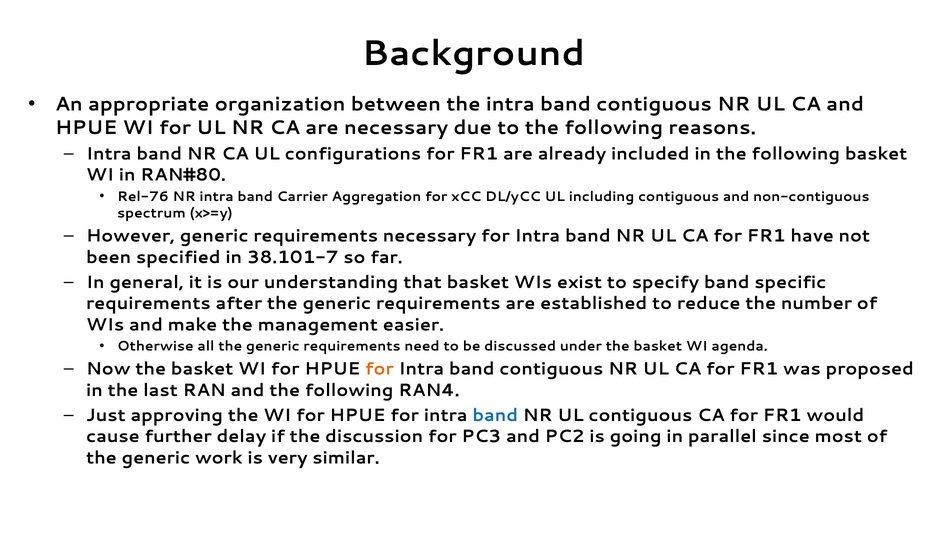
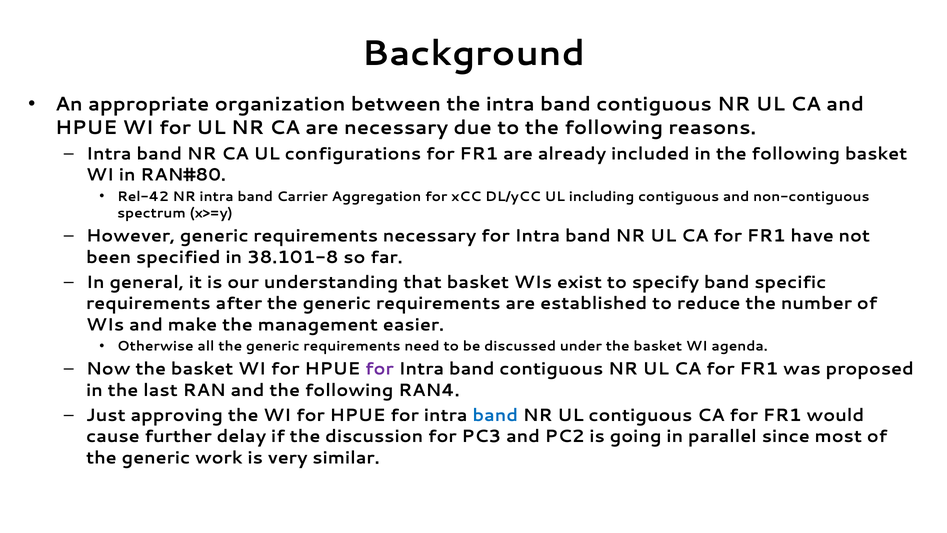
Rel-76: Rel-76 -> Rel-42
38.101-7: 38.101-7 -> 38.101-8
for at (379, 369) colour: orange -> purple
